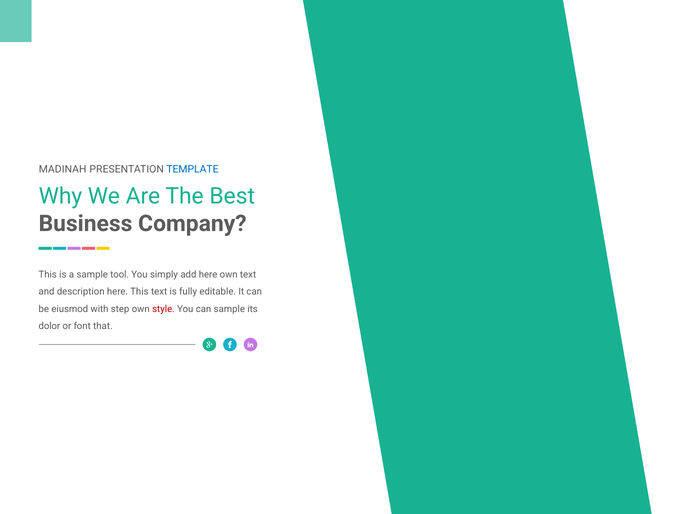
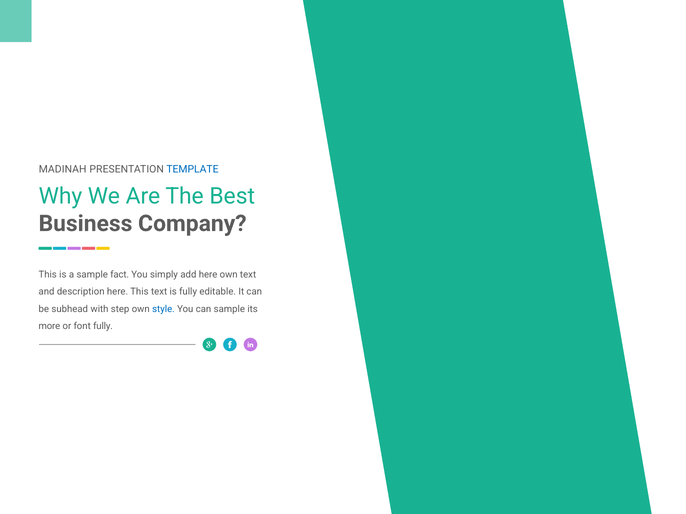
tool: tool -> fact
eiusmod: eiusmod -> subhead
style colour: red -> blue
dolor: dolor -> more
font that: that -> fully
